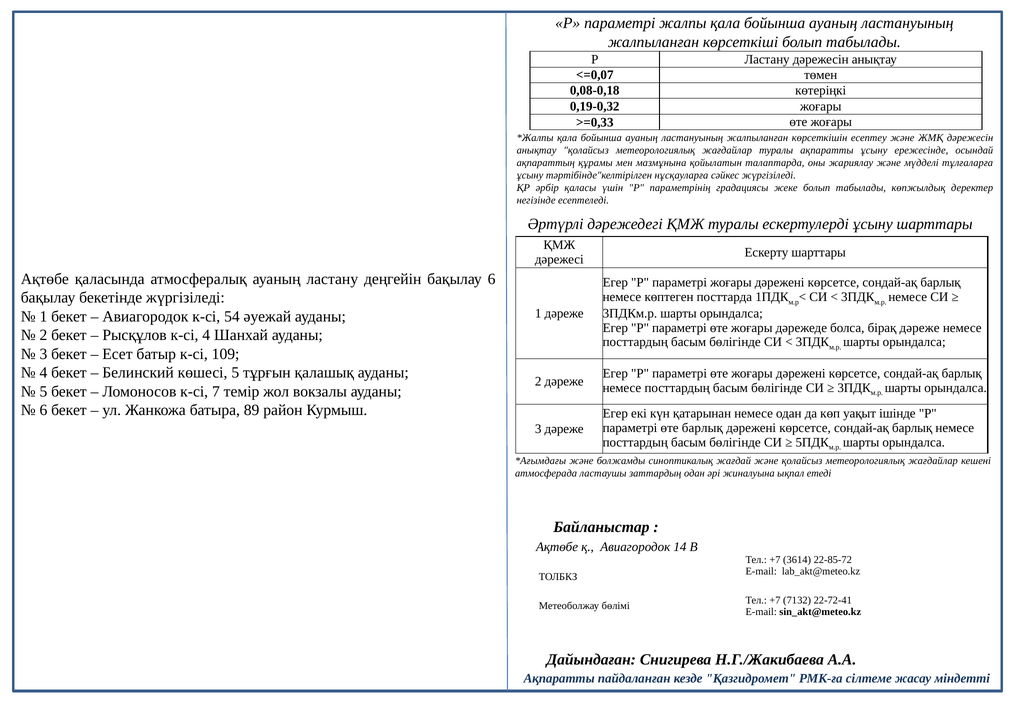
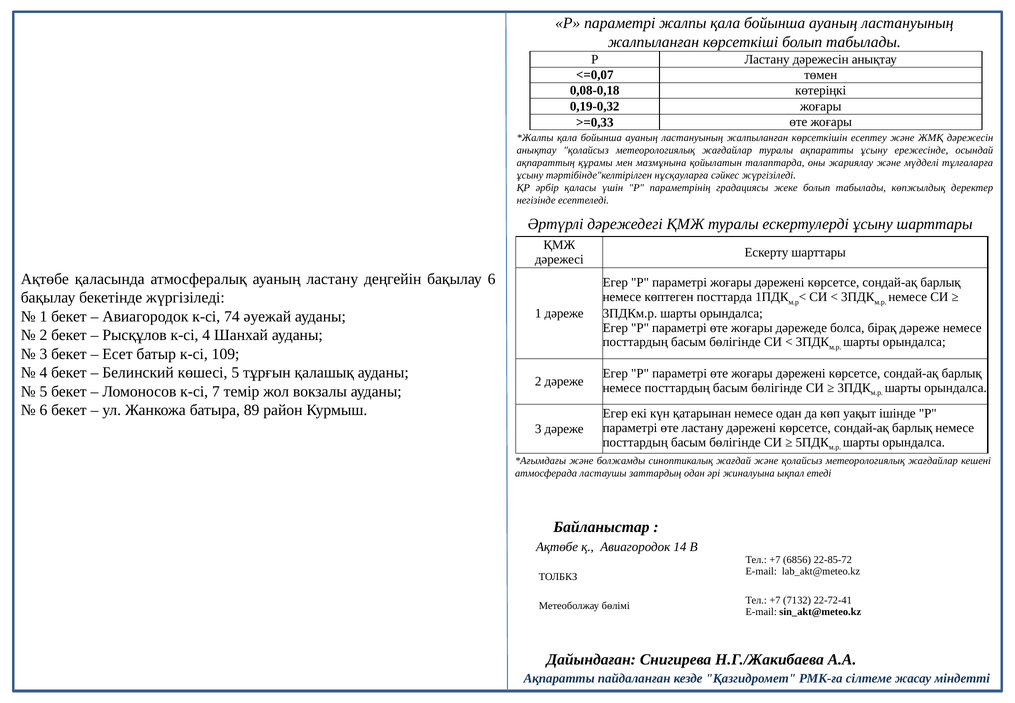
54: 54 -> 74
өте барлық: барлық -> ластану
3614: 3614 -> 6856
